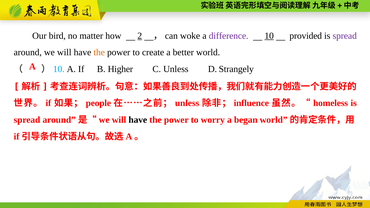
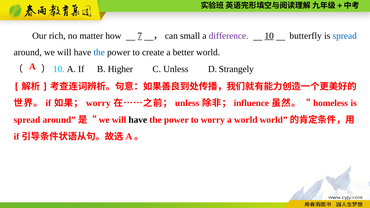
bird: bird -> rich
2: 2 -> 7
woke: woke -> small
provided: provided -> butterfly
spread at (345, 36) colour: purple -> blue
the at (99, 52) colour: orange -> blue
people at (98, 103): people -> worry
a began: began -> world
